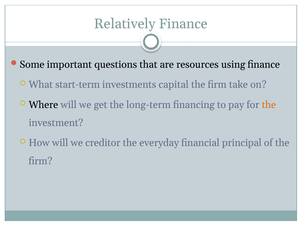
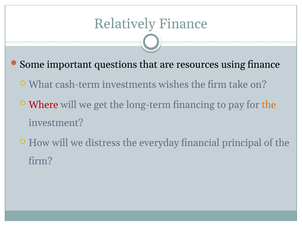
start-term: start-term -> cash-term
capital: capital -> wishes
Where colour: black -> red
creditor: creditor -> distress
